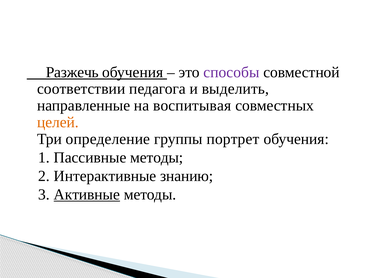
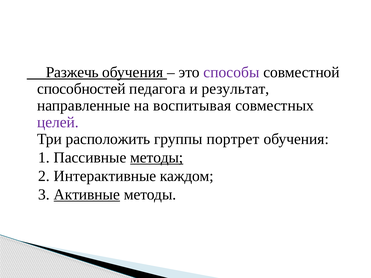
соответствии: соответствии -> способностей
выделить: выделить -> результат
целей colour: orange -> purple
определение: определение -> расположить
методы at (157, 158) underline: none -> present
знанию: знанию -> каждом
